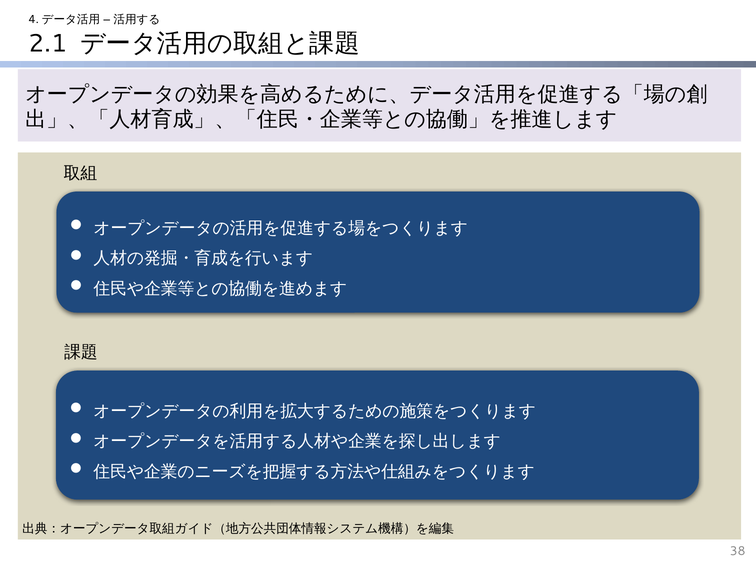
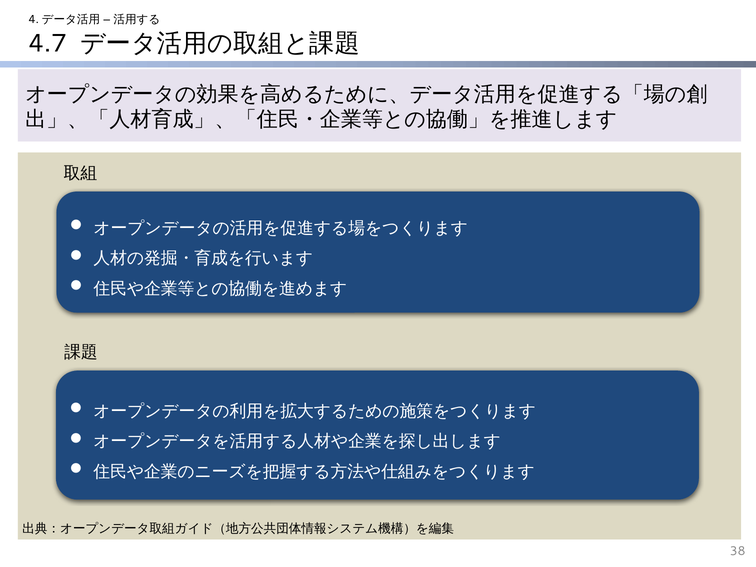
2.1: 2.1 -> 4.7
